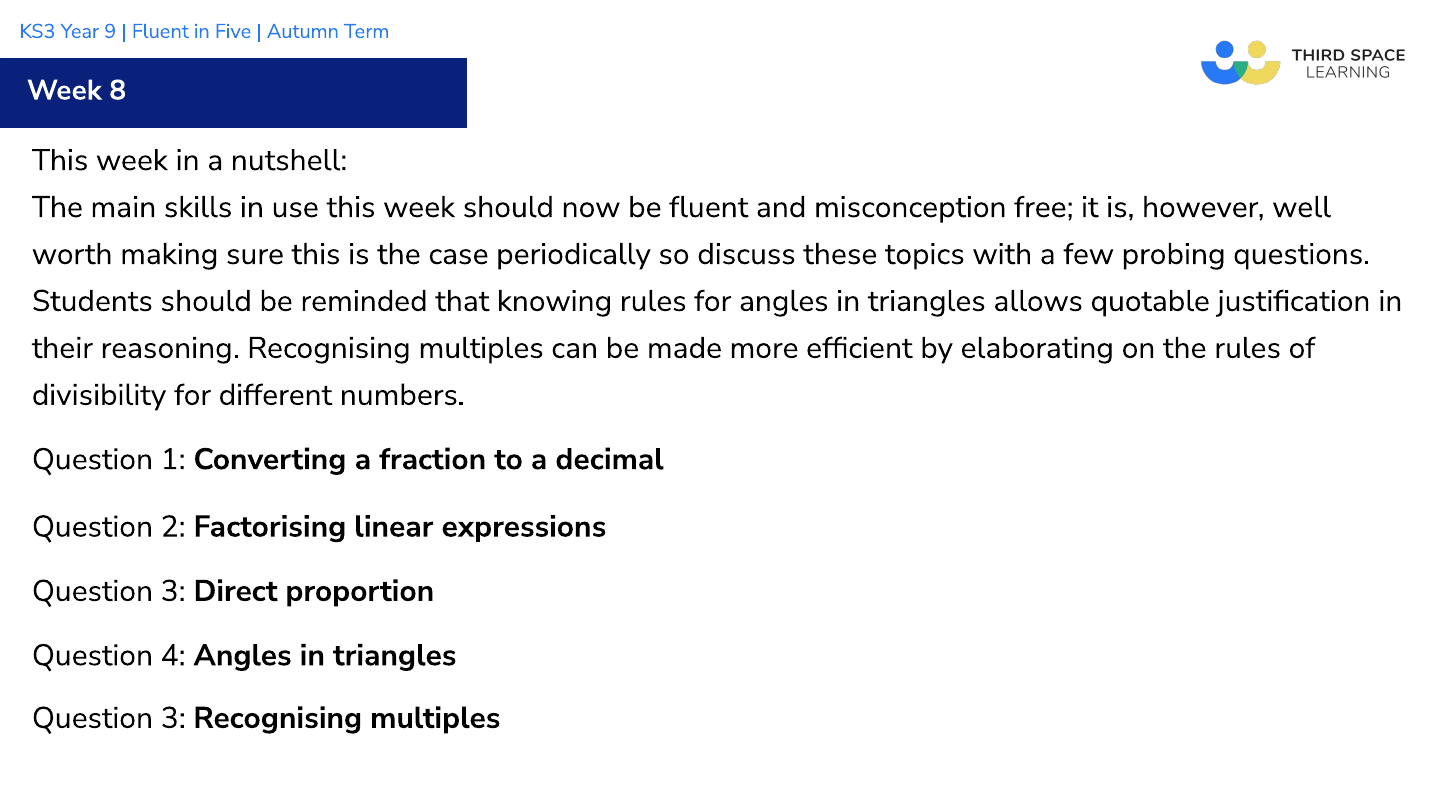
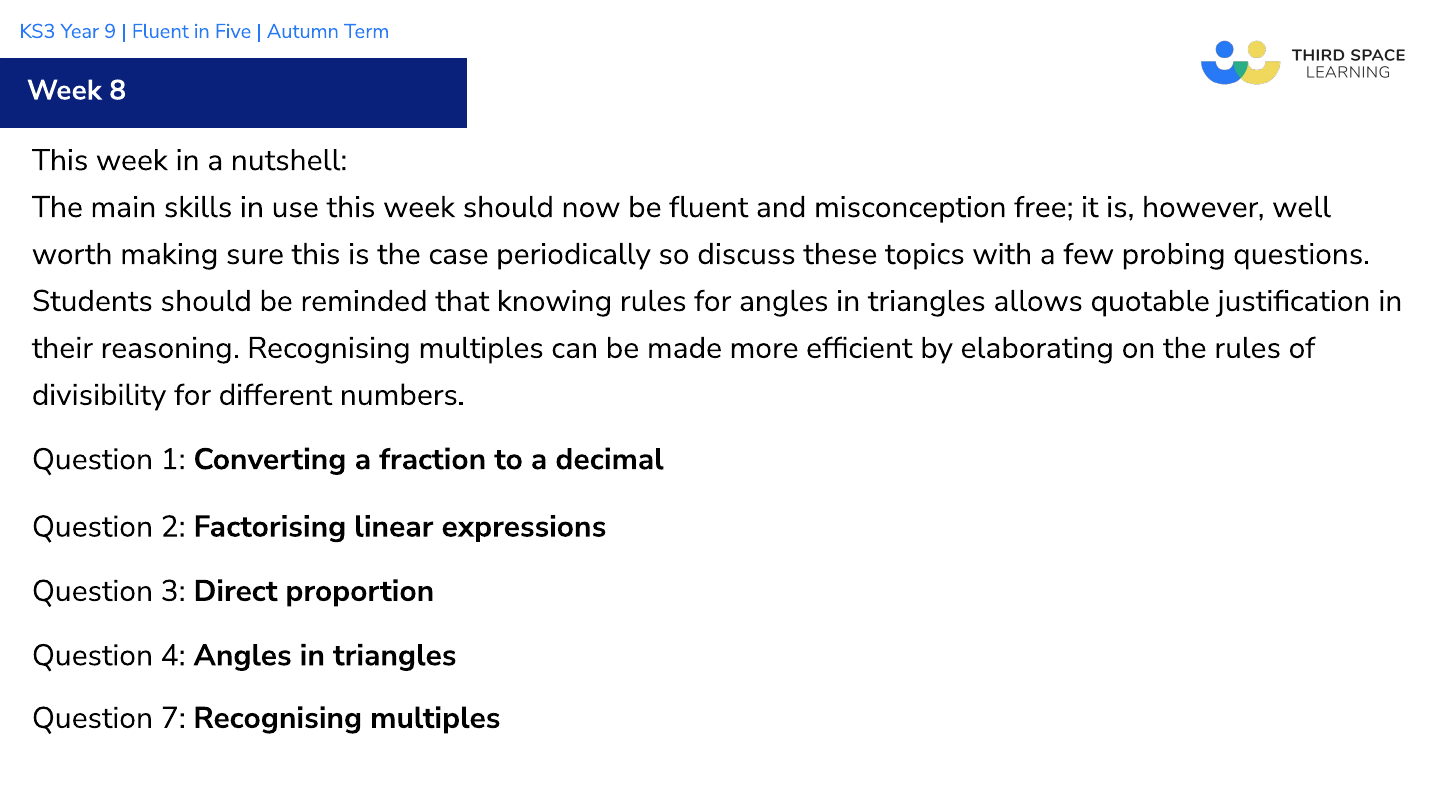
3 at (173, 718): 3 -> 7
